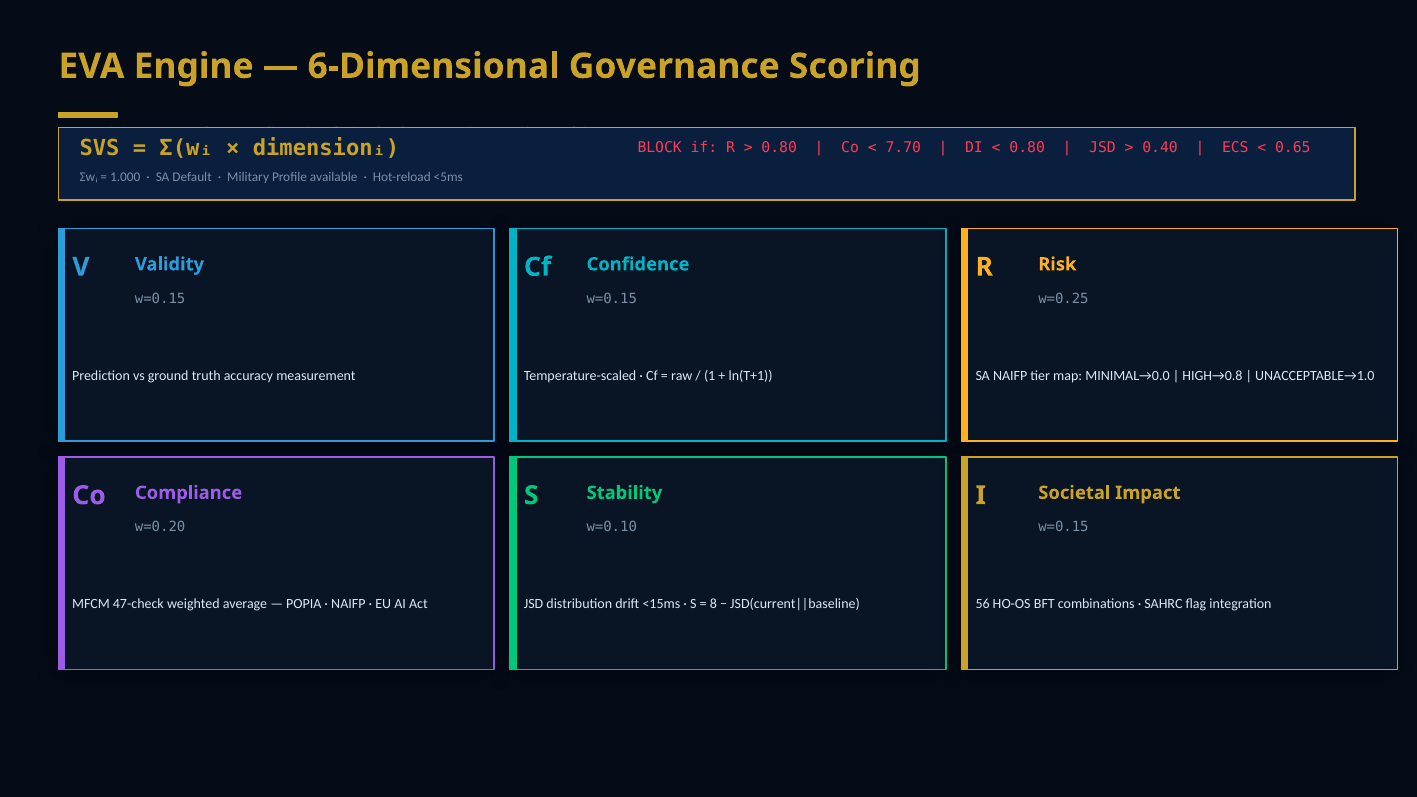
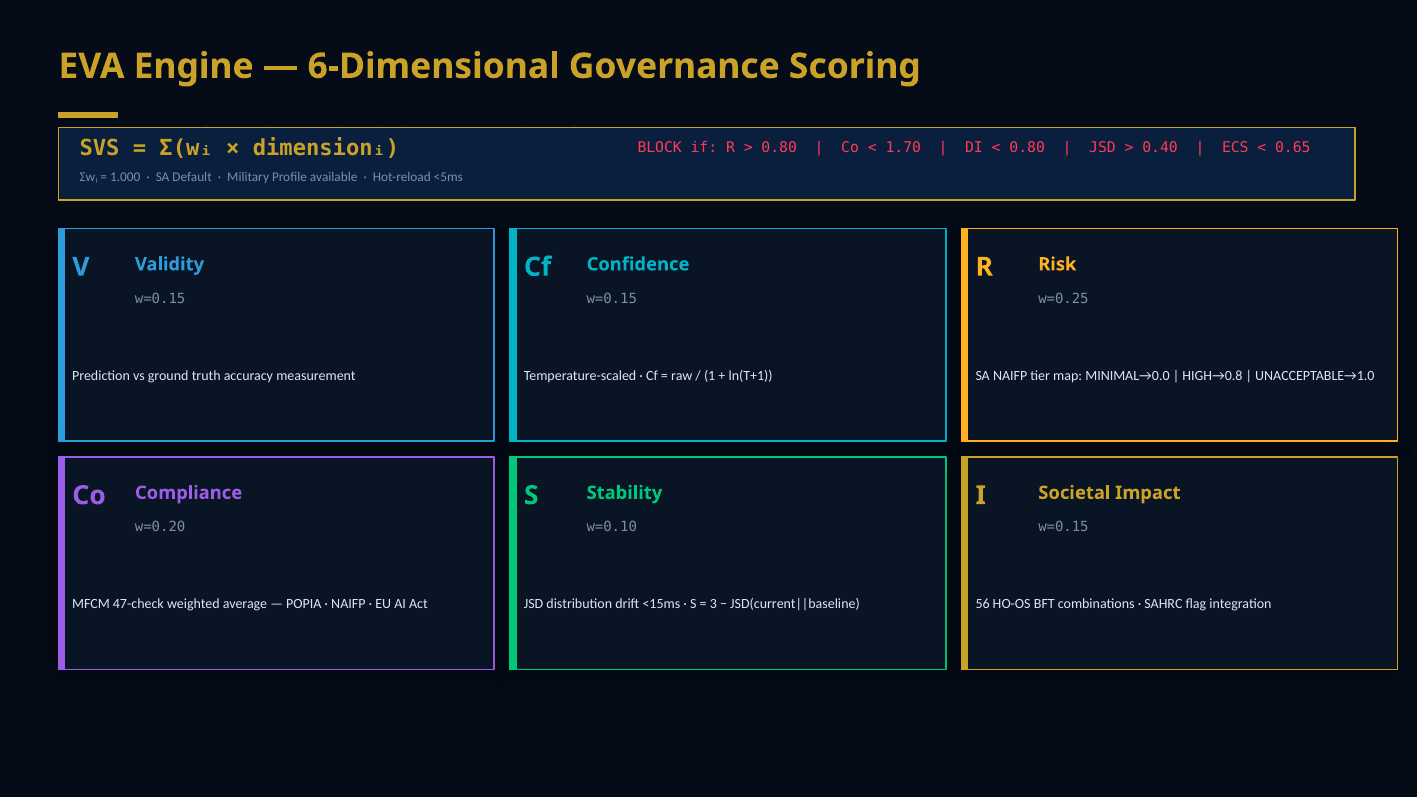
7.70: 7.70 -> 1.70
8: 8 -> 3
